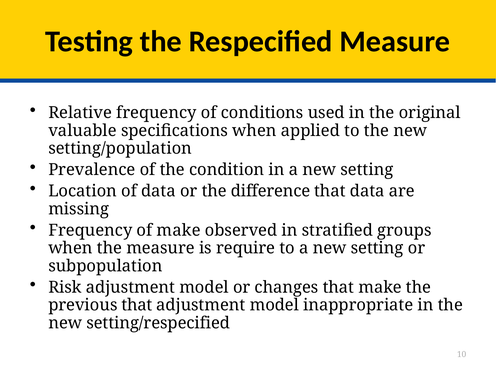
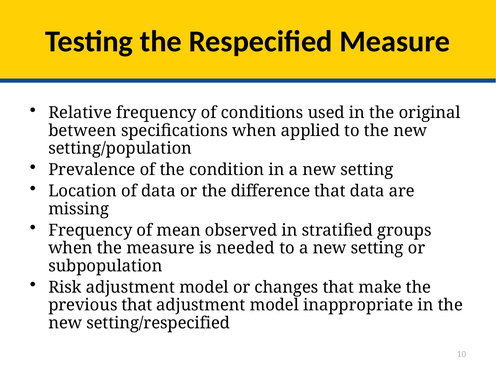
valuable: valuable -> between
of make: make -> mean
require: require -> needed
